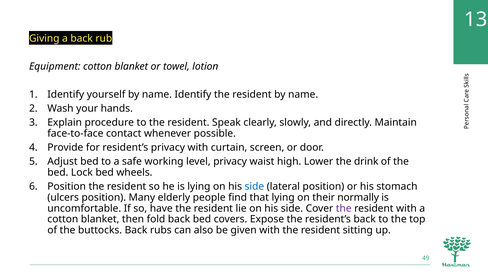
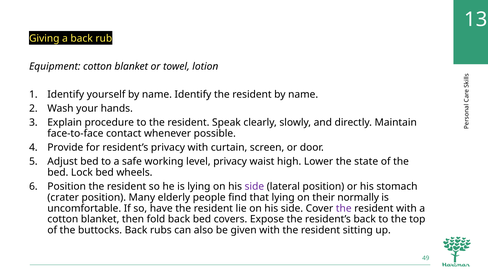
drink: drink -> state
side at (254, 187) colour: blue -> purple
ulcers: ulcers -> crater
